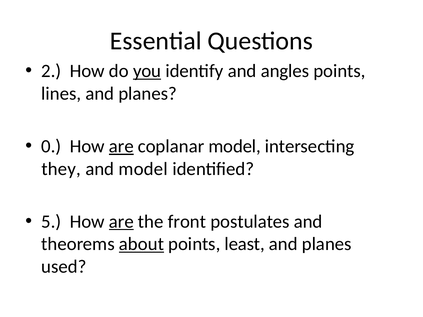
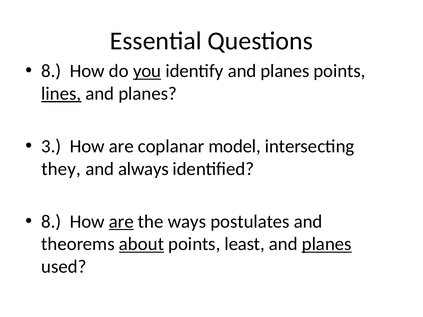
2 at (51, 71): 2 -> 8
identify and angles: angles -> planes
lines underline: none -> present
0: 0 -> 3
are at (121, 146) underline: present -> none
and model: model -> always
5 at (51, 222): 5 -> 8
front: front -> ways
planes at (327, 244) underline: none -> present
